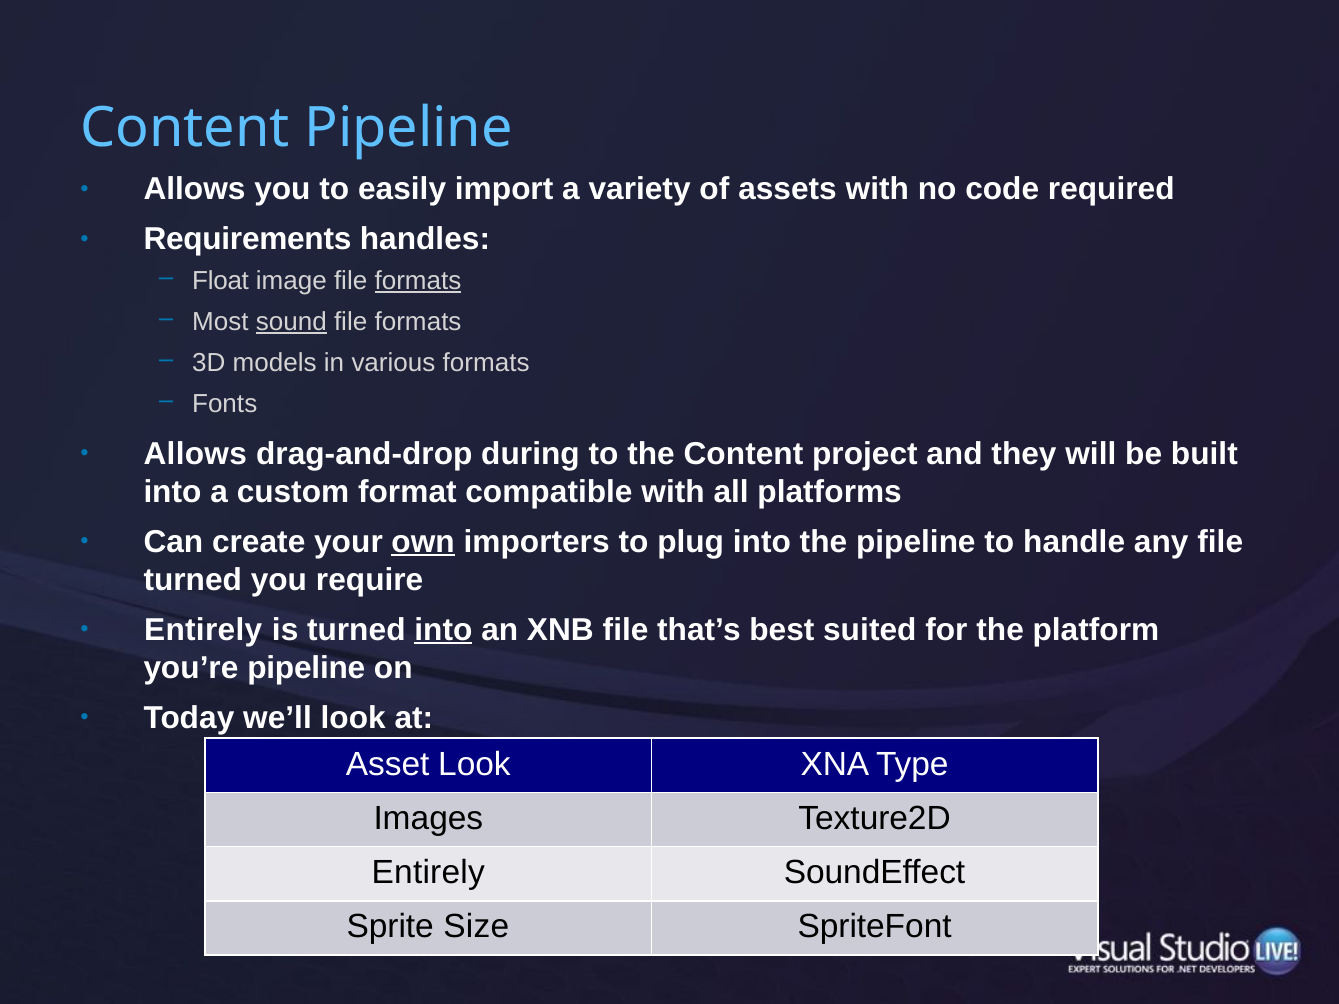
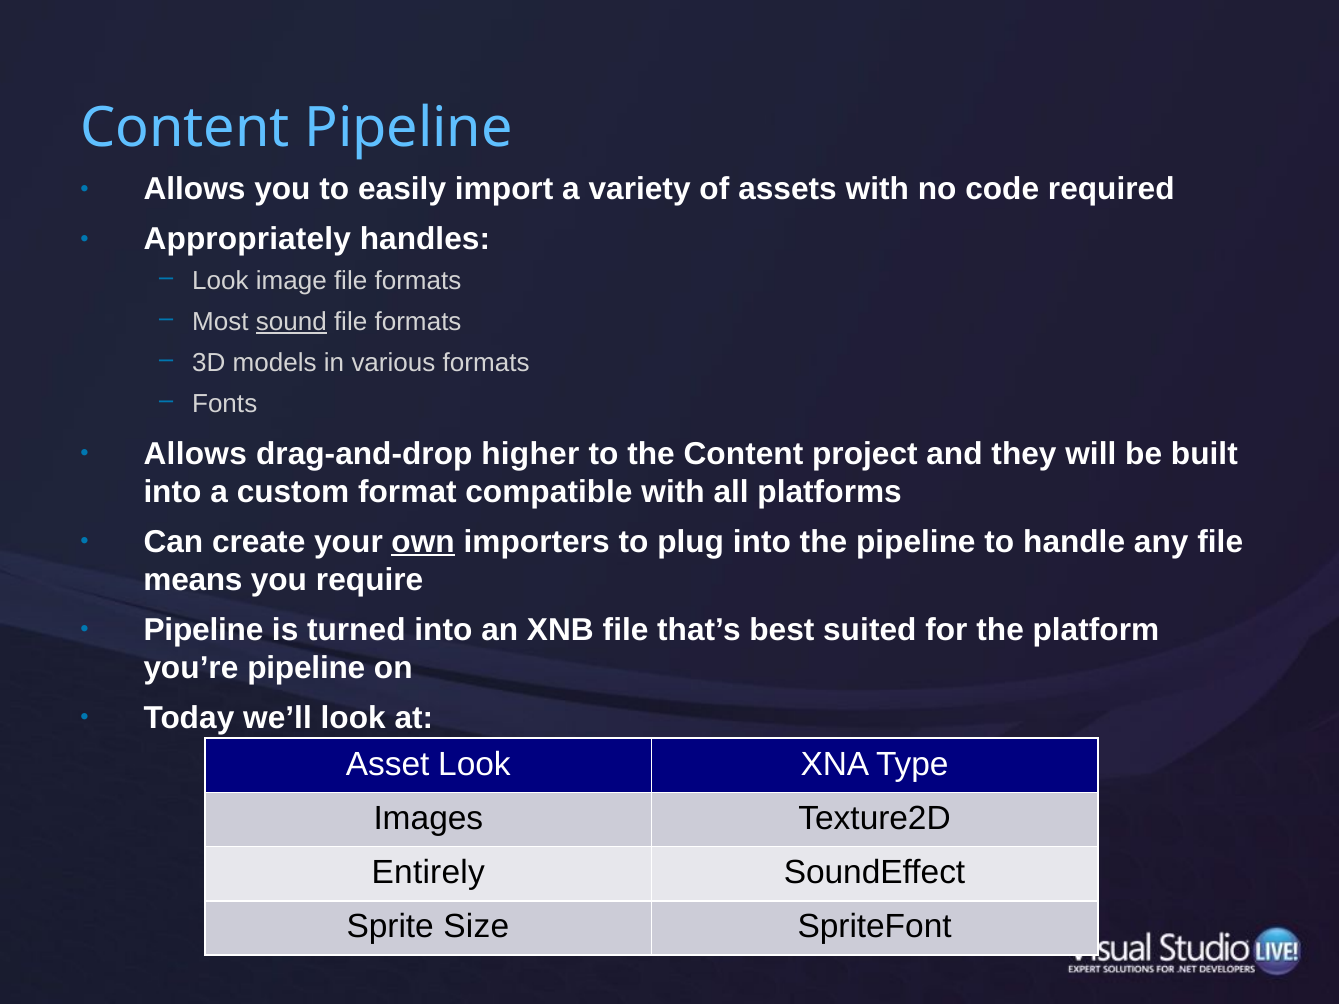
Requirements: Requirements -> Appropriately
Float at (221, 281): Float -> Look
formats at (418, 281) underline: present -> none
during: during -> higher
turned at (193, 580): turned -> means
Entirely at (203, 630): Entirely -> Pipeline
into at (443, 630) underline: present -> none
